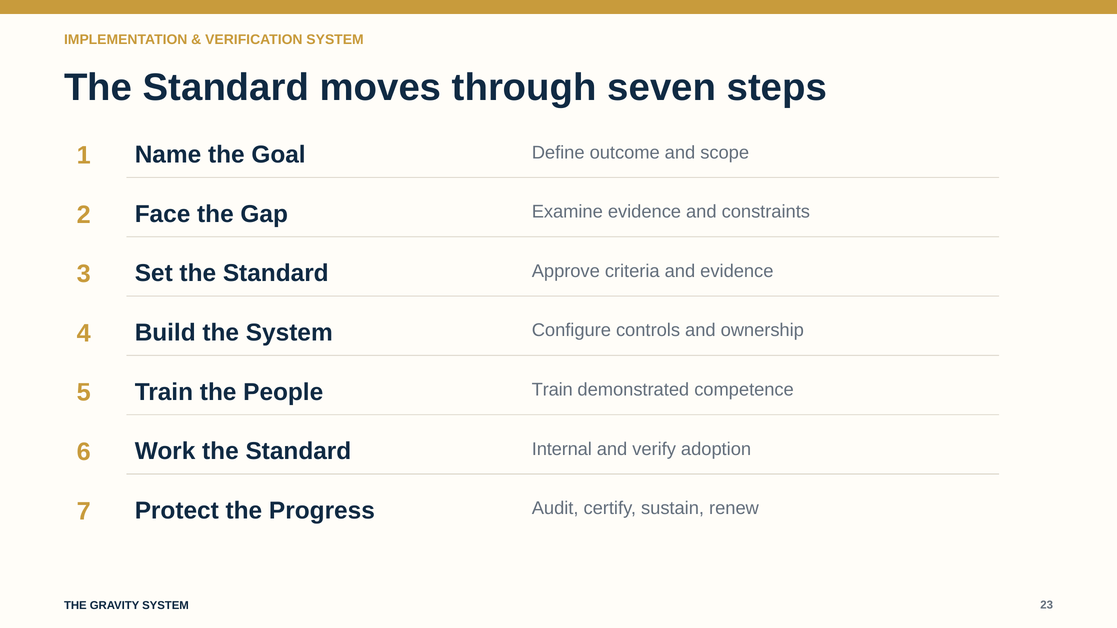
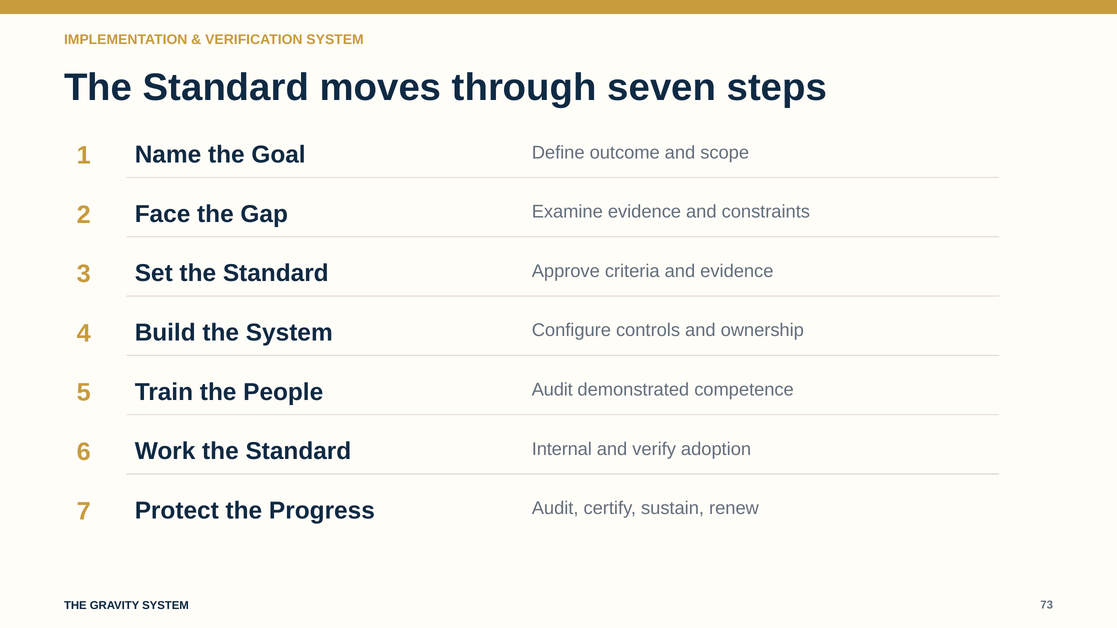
People Train: Train -> Audit
23: 23 -> 73
